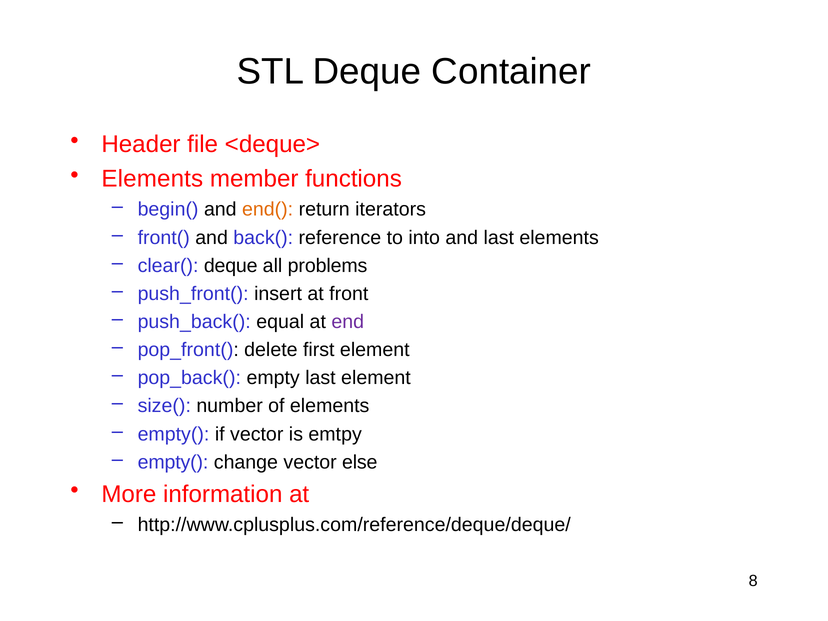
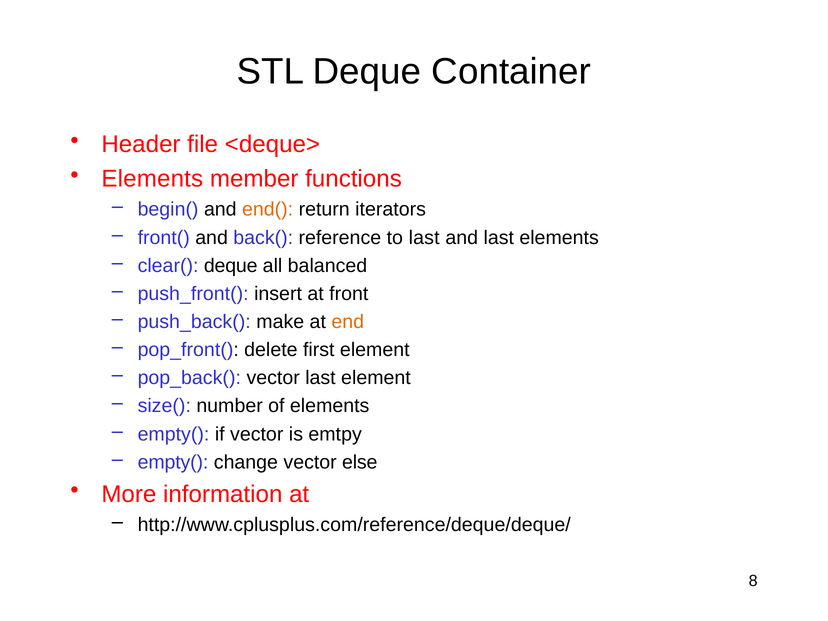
to into: into -> last
problems: problems -> balanced
equal: equal -> make
end colour: purple -> orange
pop_back( empty: empty -> vector
